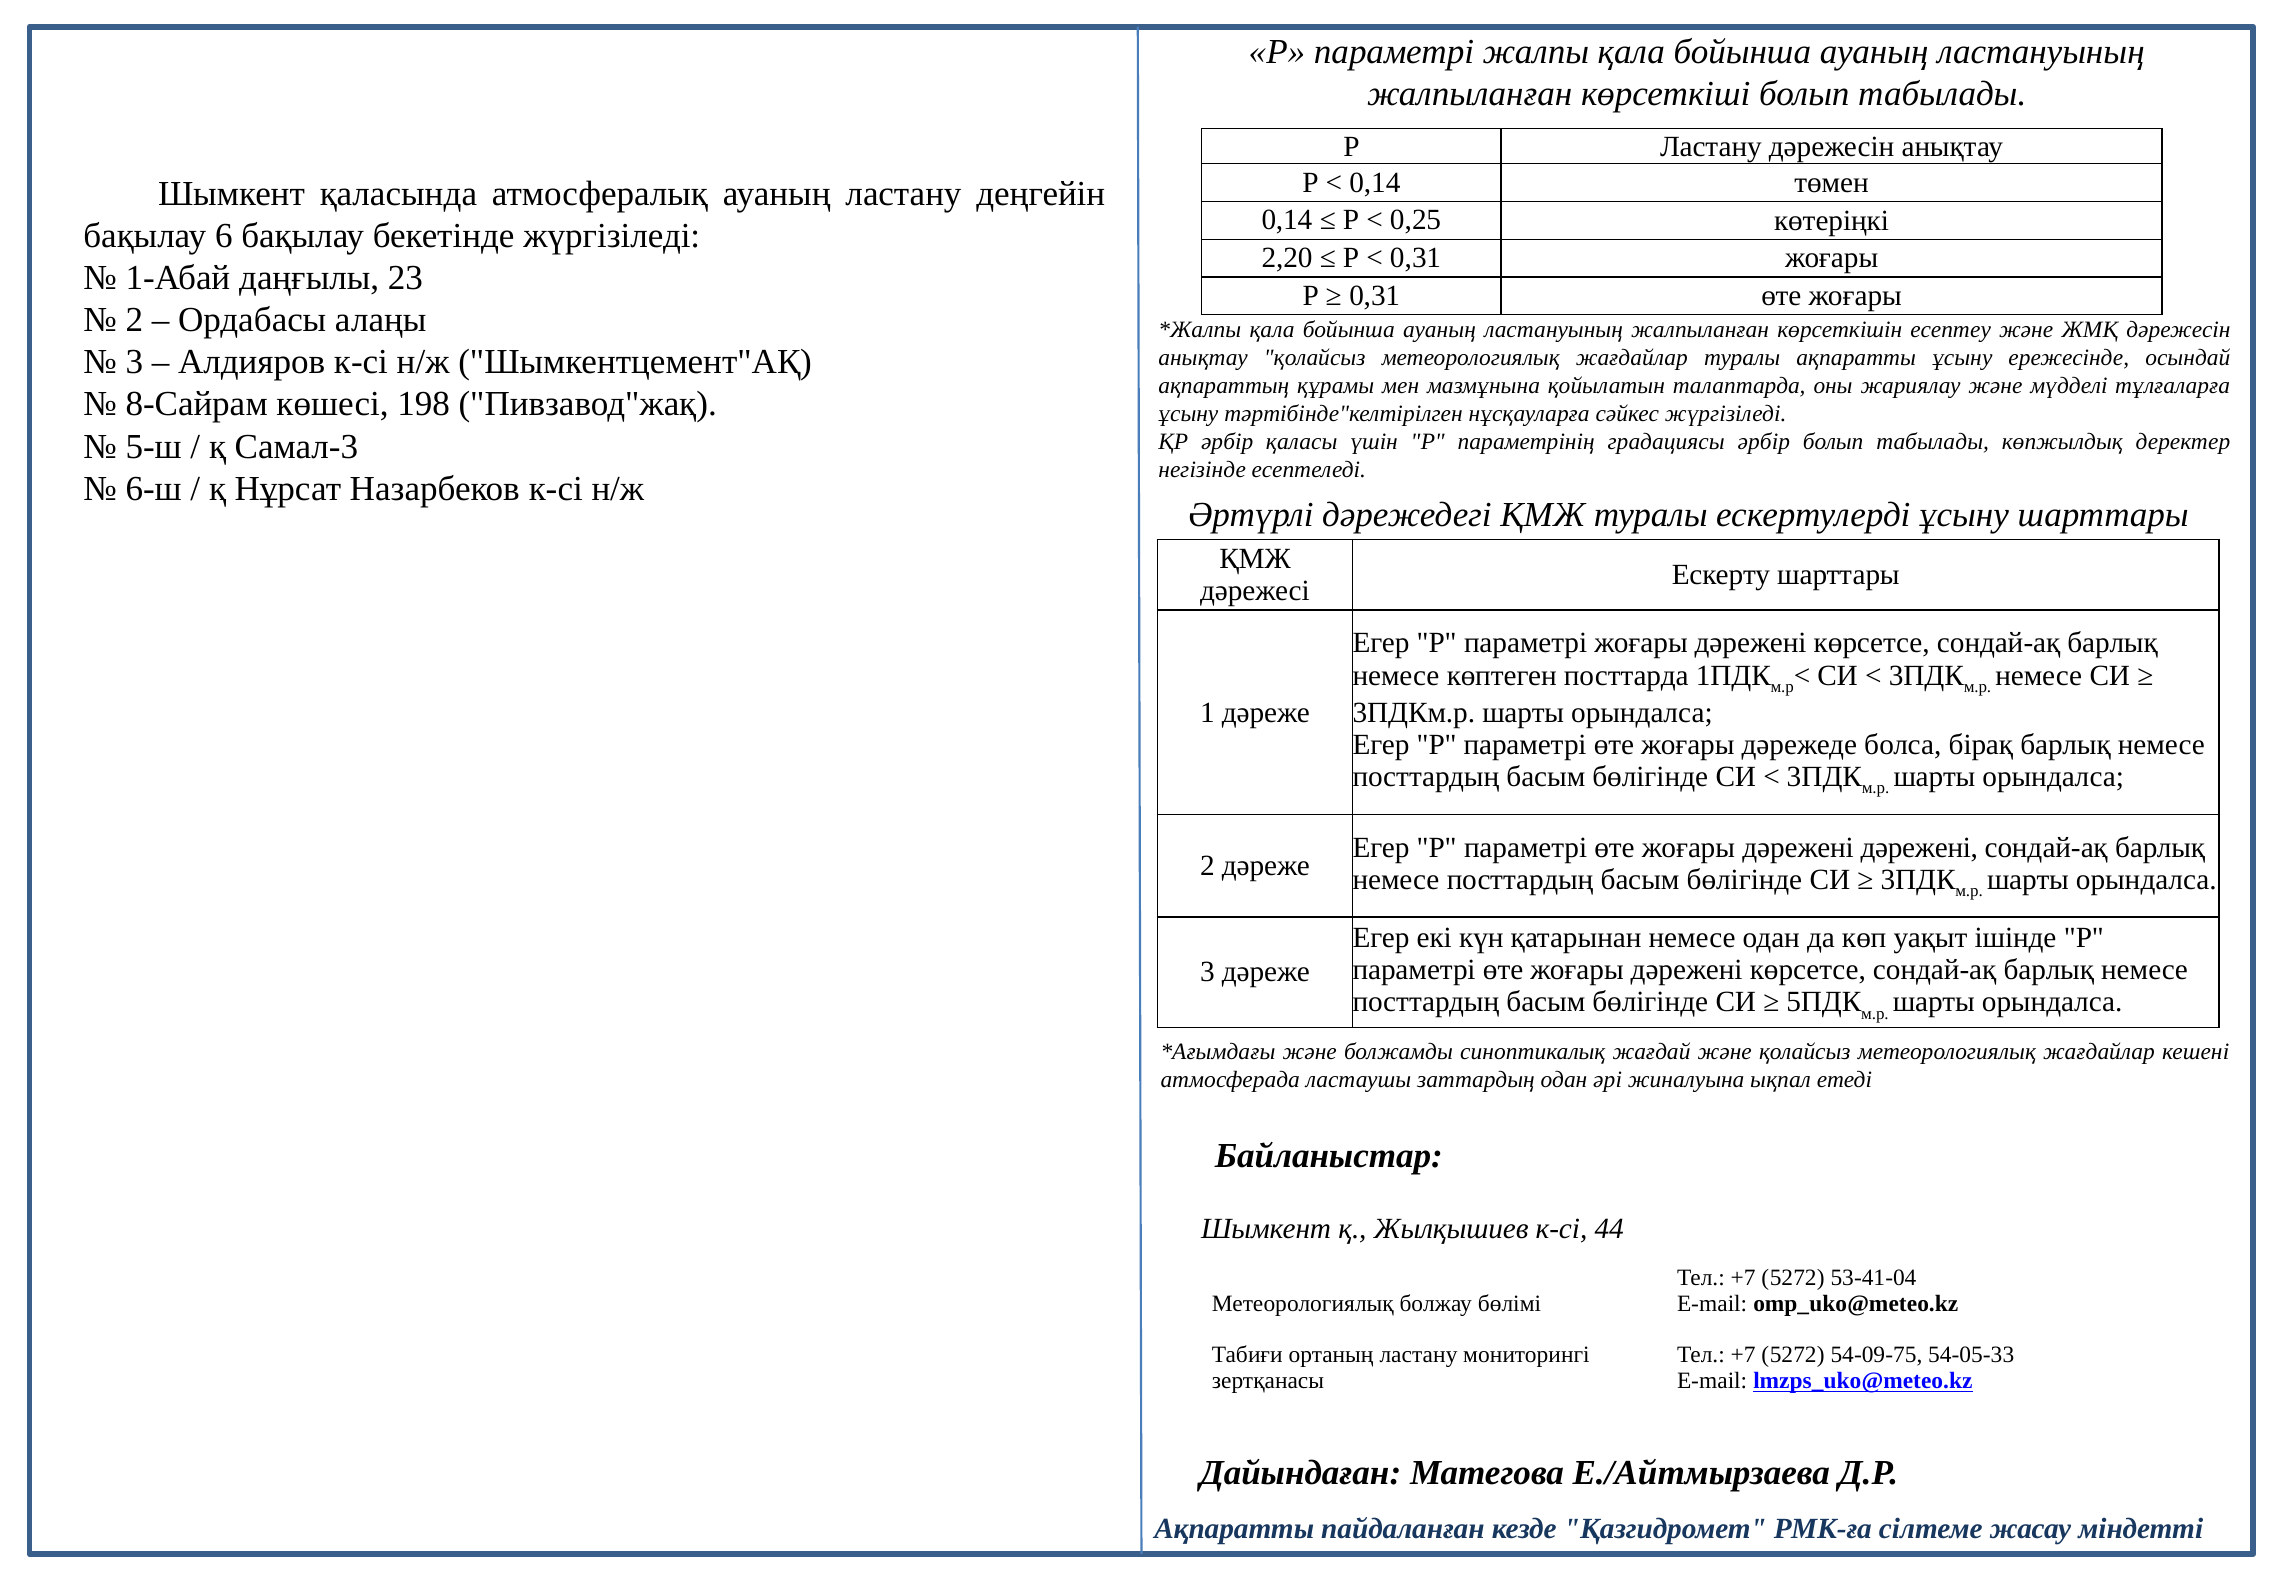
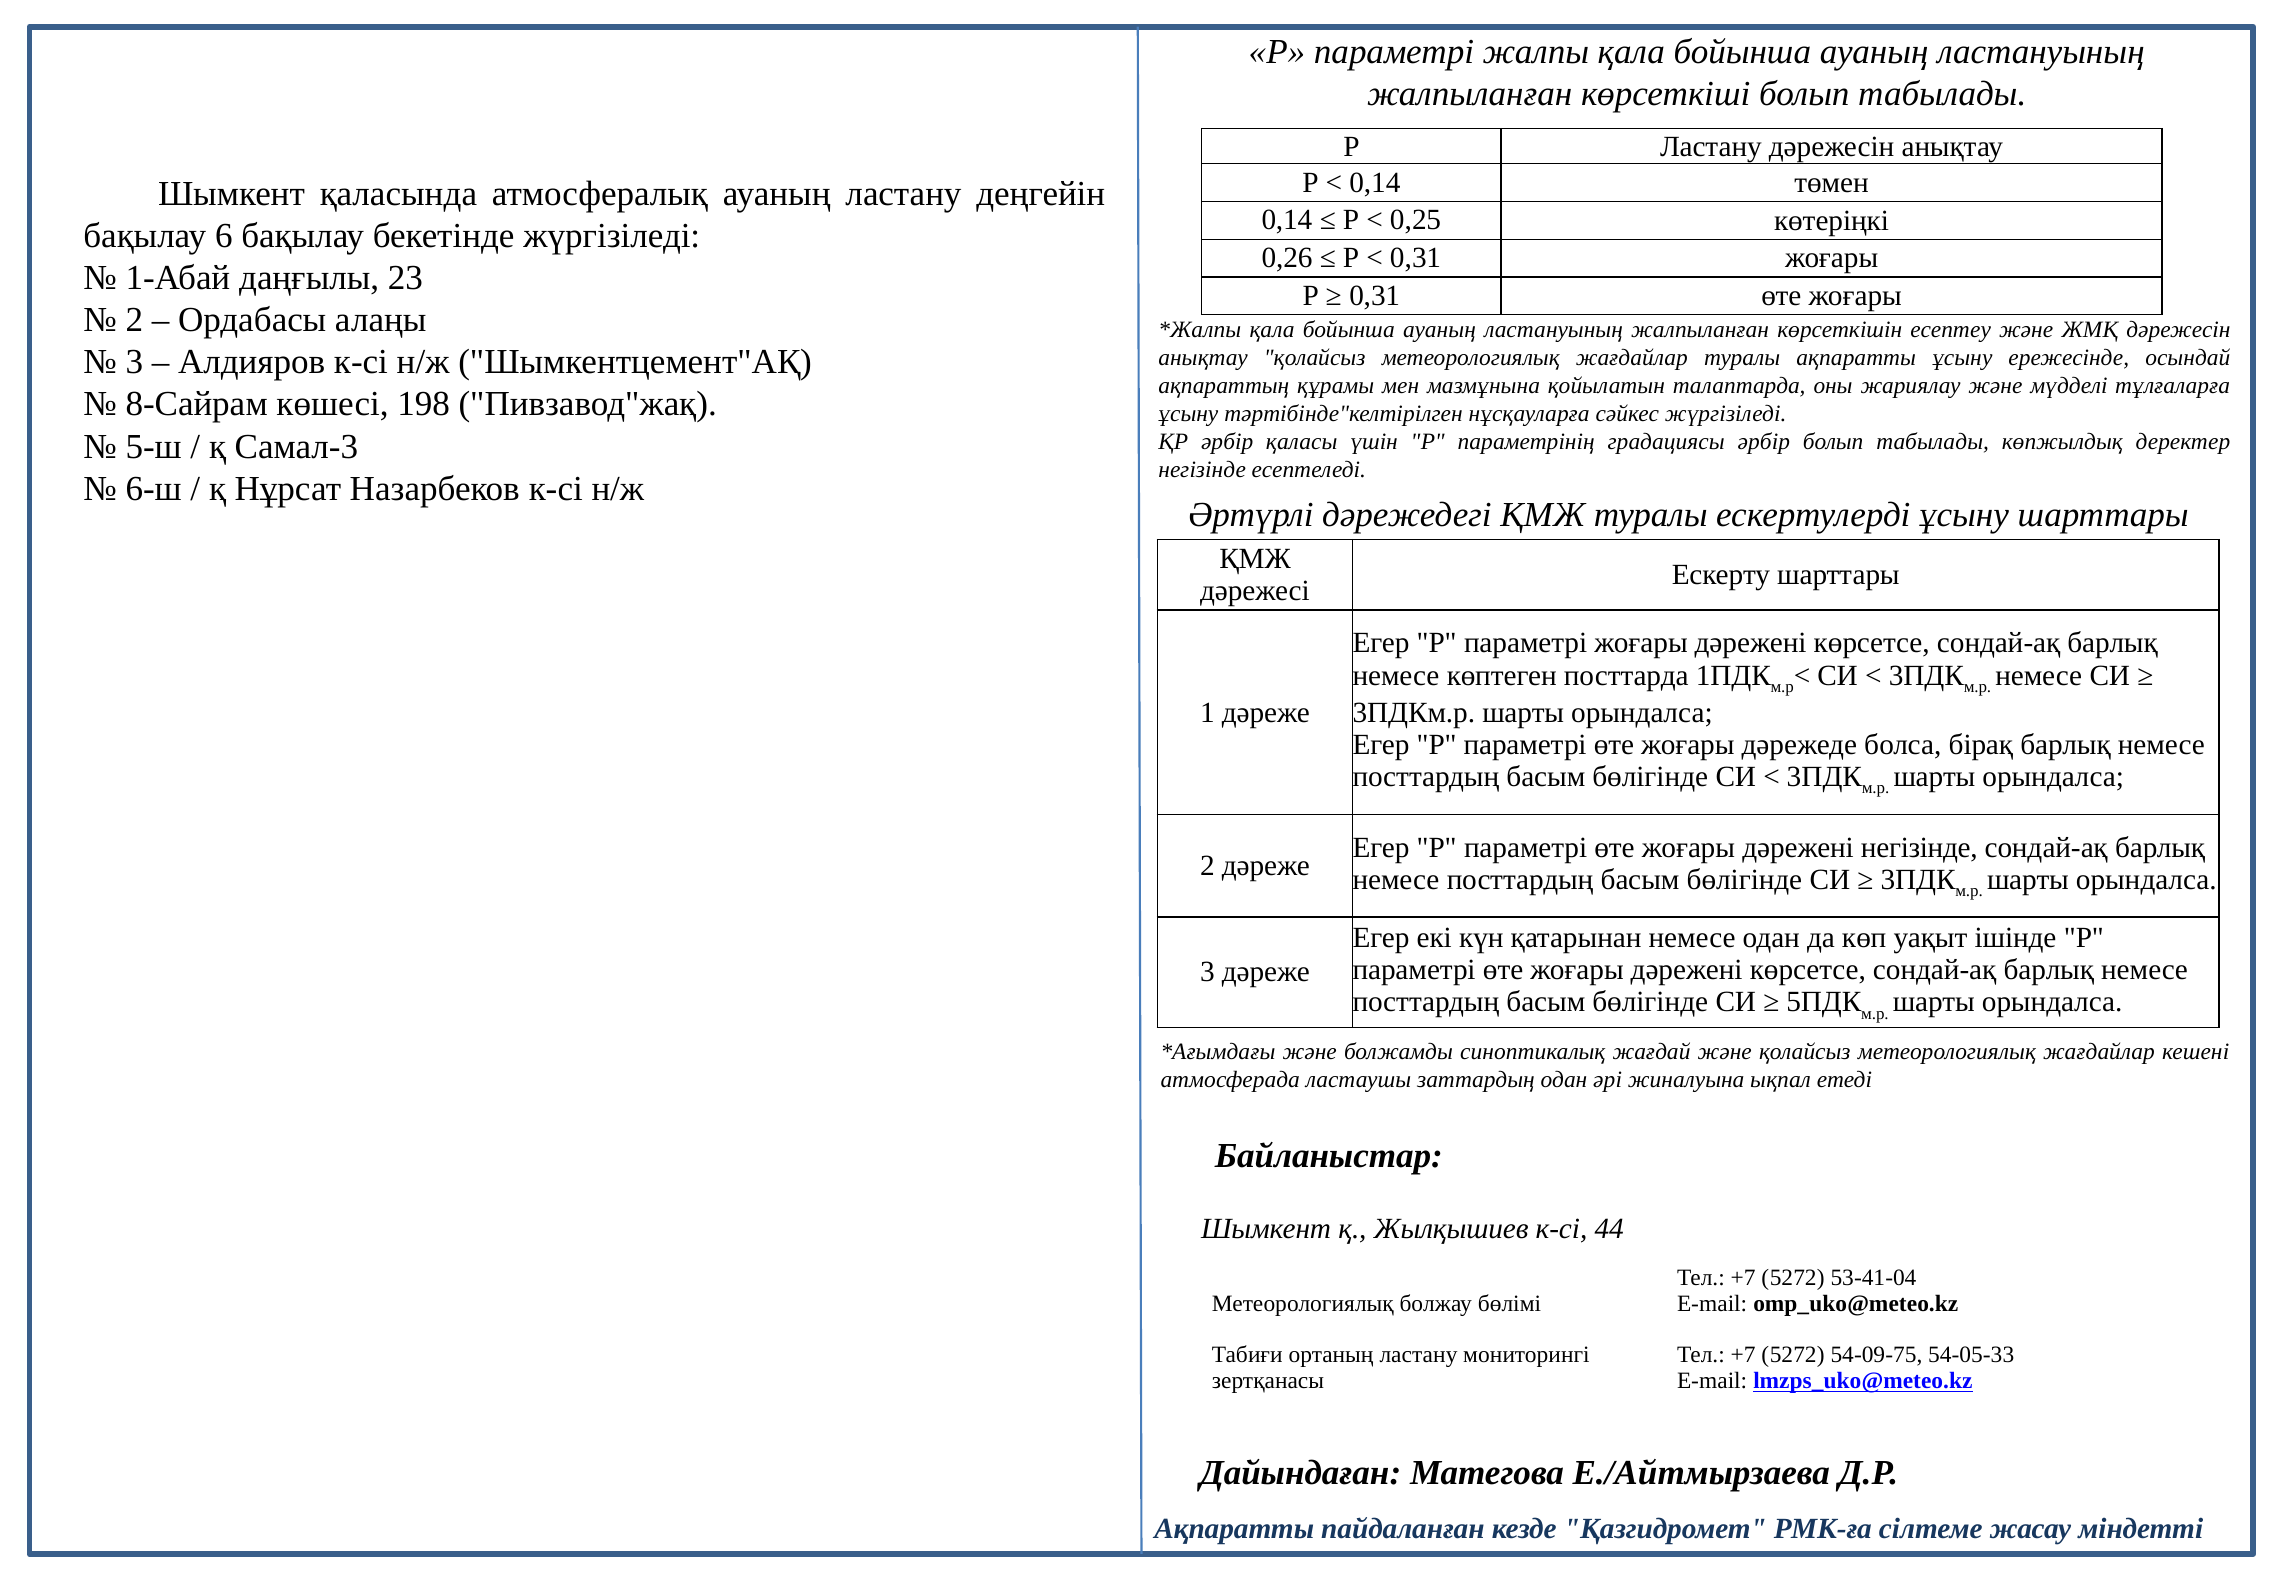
2,20: 2,20 -> 0,26
дәрежені дәрежені: дәрежені -> негізінде
